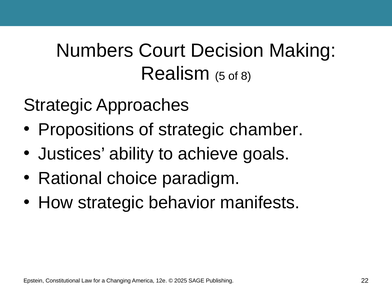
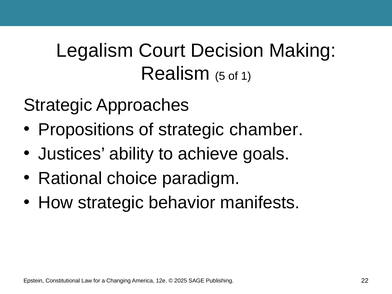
Numbers: Numbers -> Legalism
8: 8 -> 1
